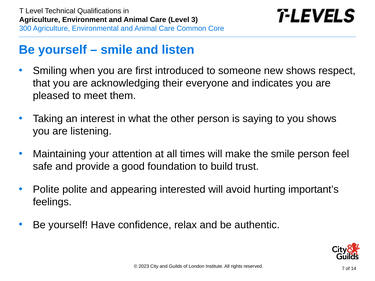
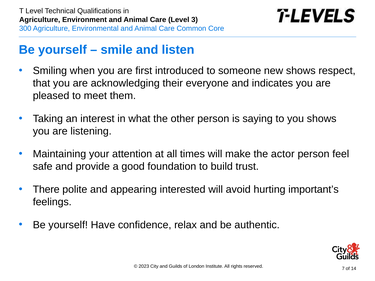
the smile: smile -> actor
Polite at (46, 190): Polite -> There
